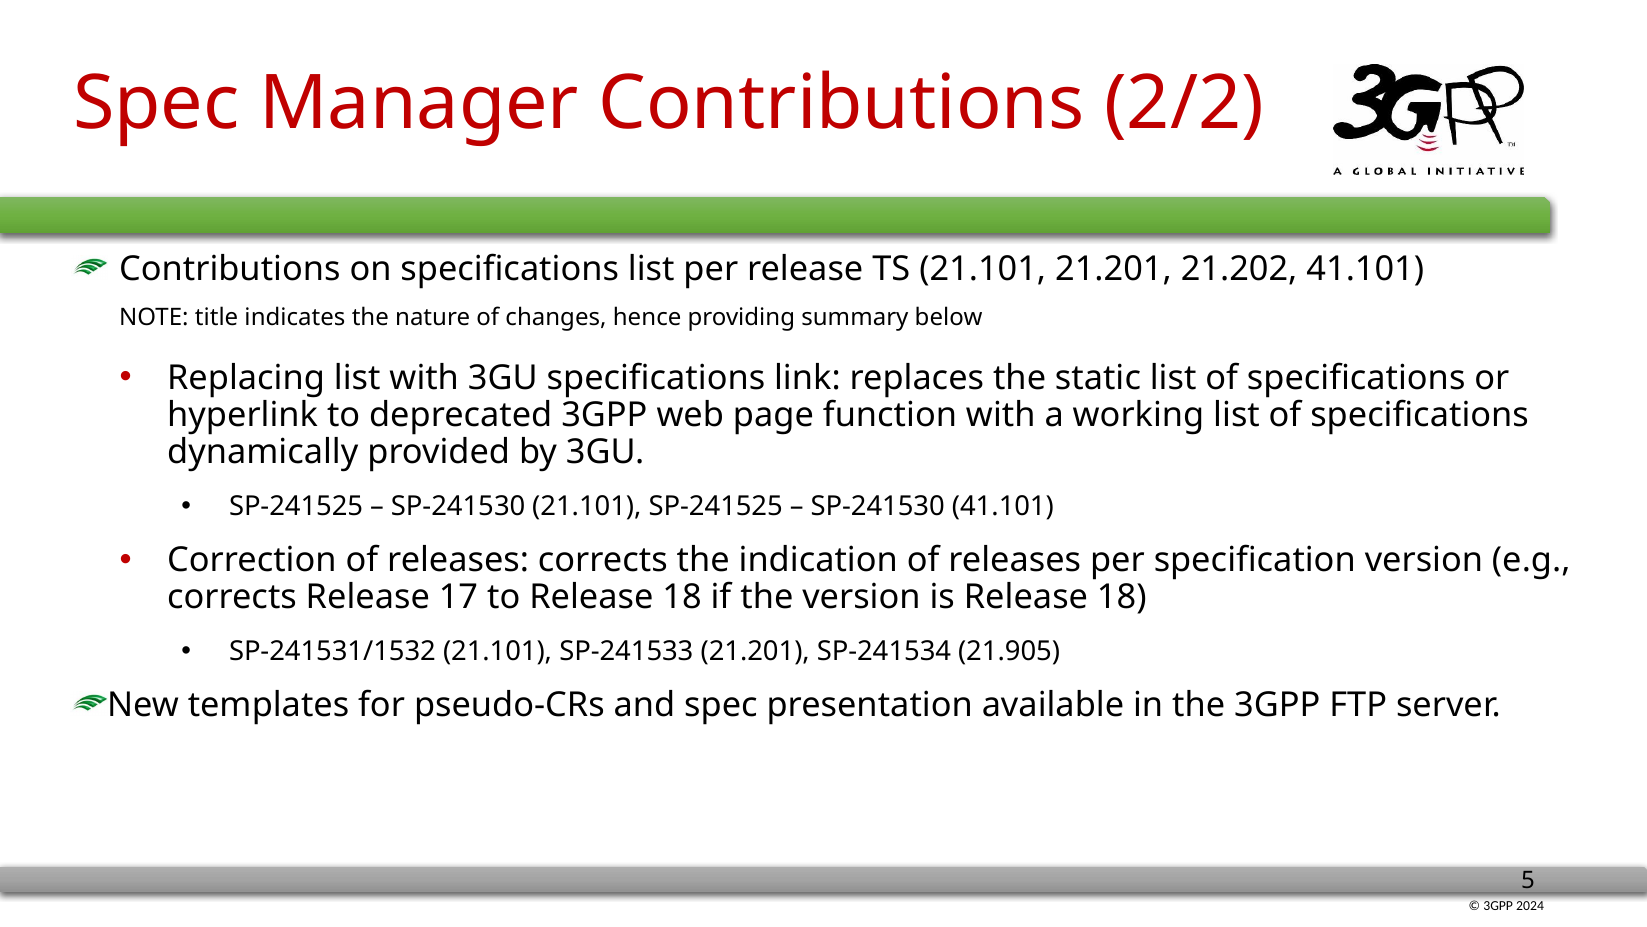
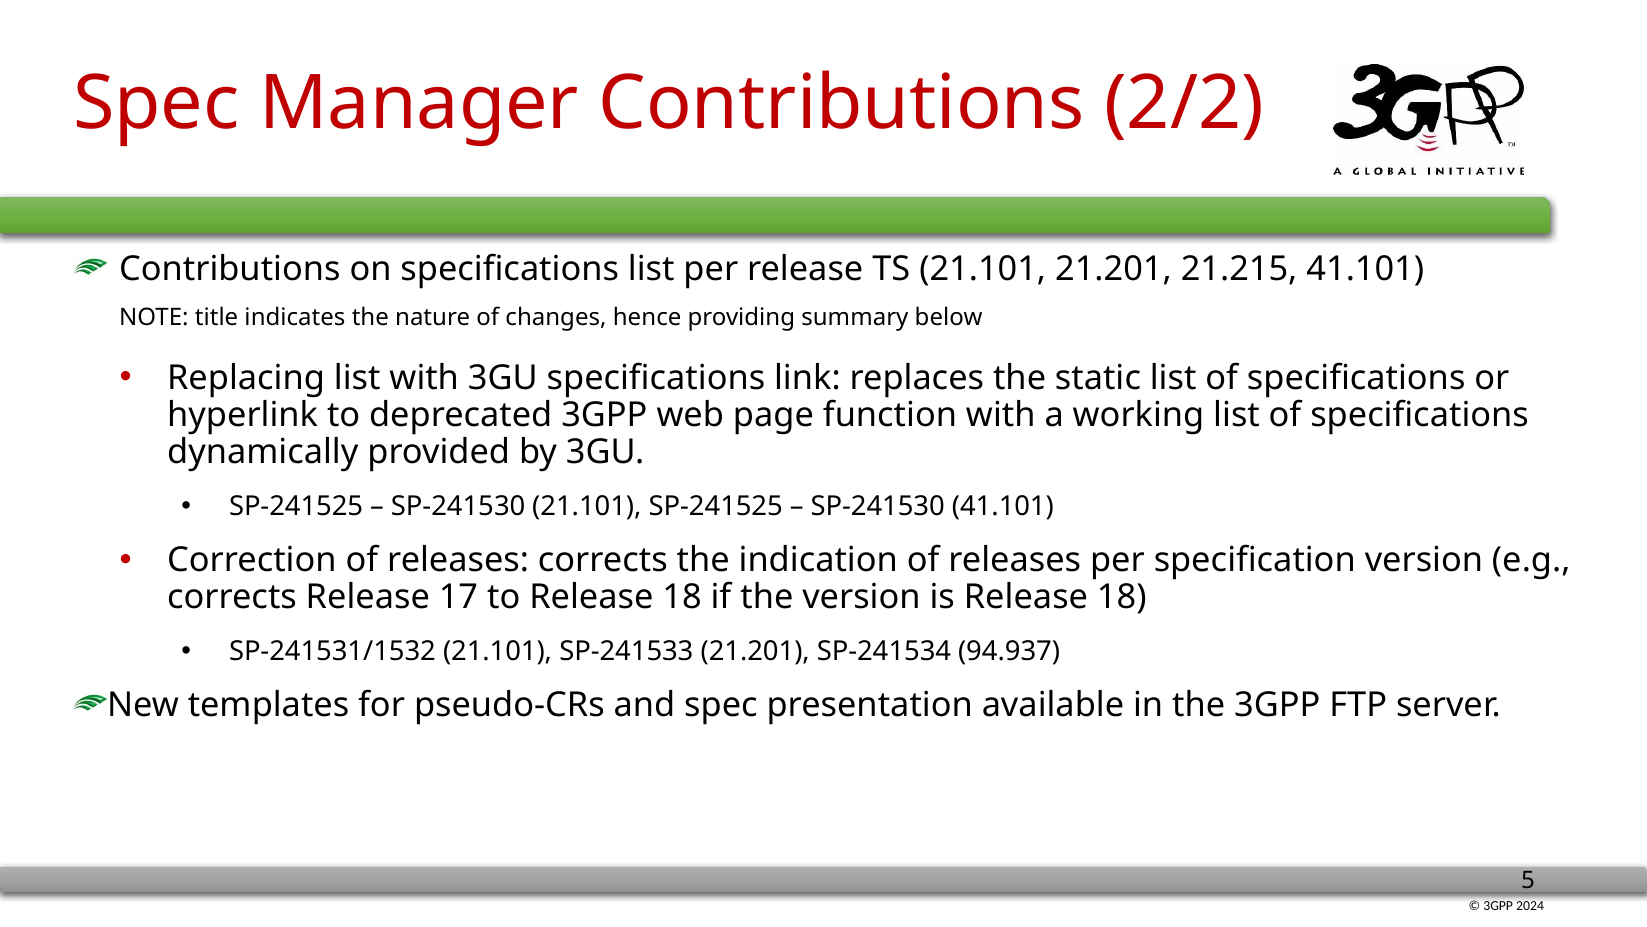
21.202: 21.202 -> 21.215
21.905: 21.905 -> 94.937
